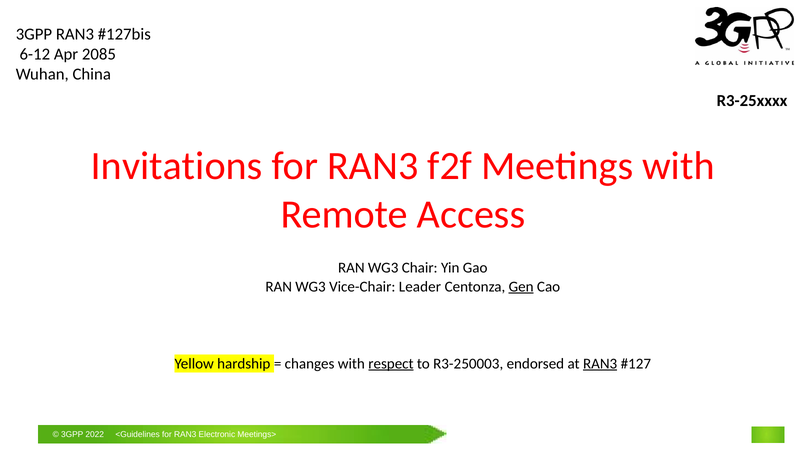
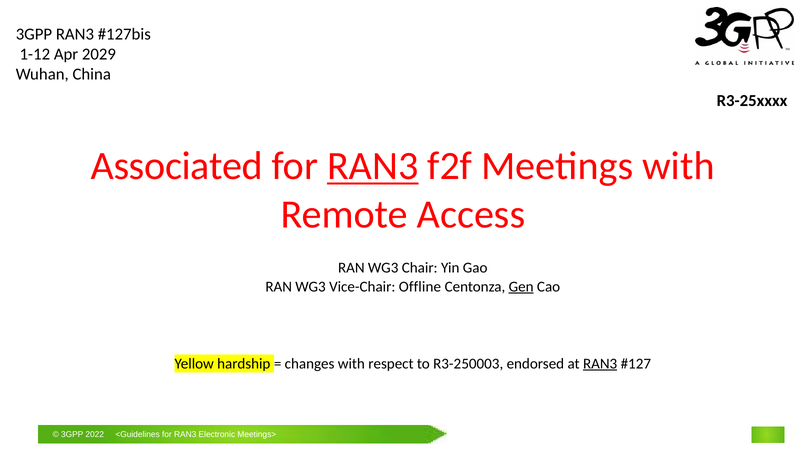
6-12: 6-12 -> 1-12
2085: 2085 -> 2029
Invitations: Invitations -> Associated
RAN3 at (373, 166) underline: none -> present
Leader: Leader -> Offline
respect underline: present -> none
